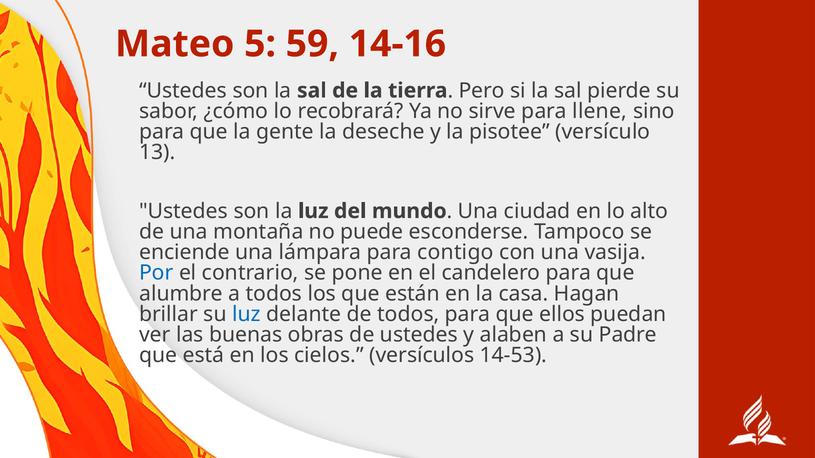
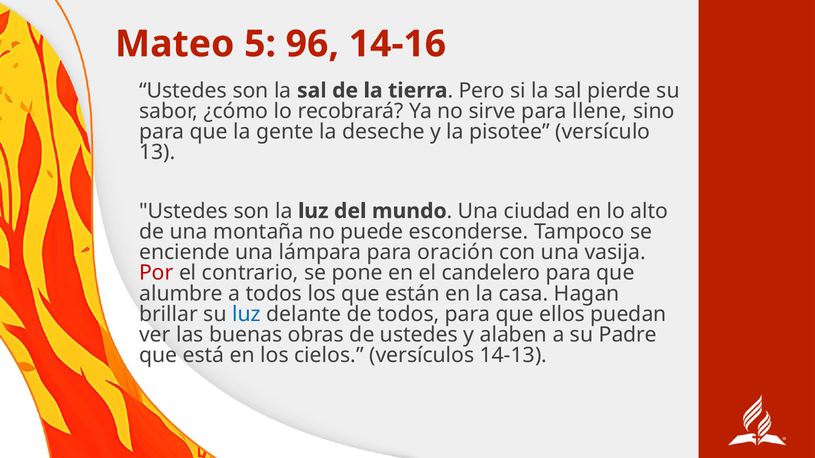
59: 59 -> 96
contigo: contigo -> oración
Por colour: blue -> red
14-53: 14-53 -> 14-13
